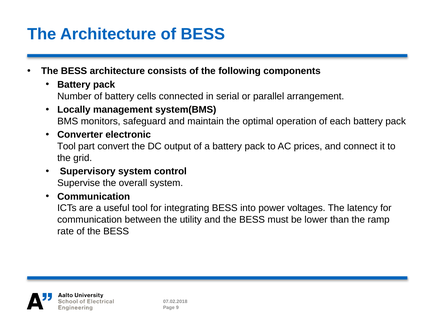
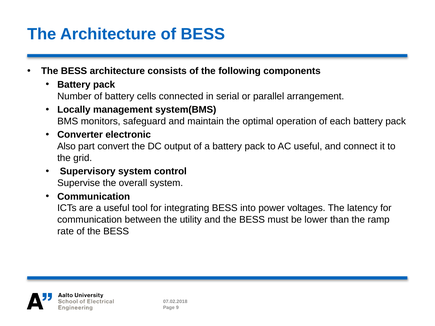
Tool at (66, 146): Tool -> Also
AC prices: prices -> useful
